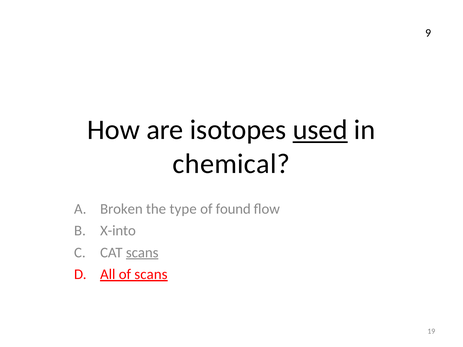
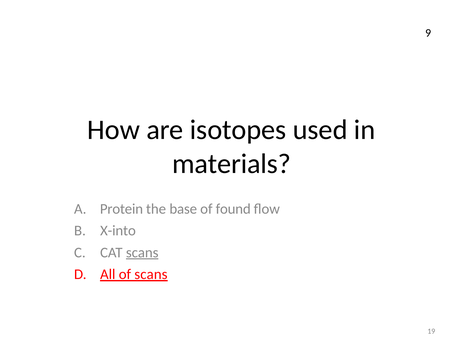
used underline: present -> none
chemical: chemical -> materials
Broken: Broken -> Protein
type: type -> base
